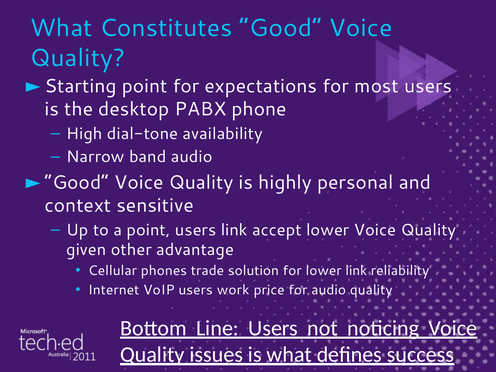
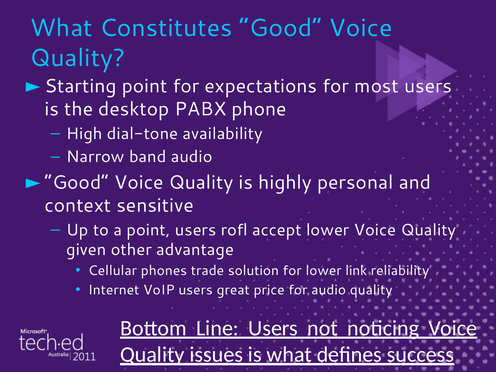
users link: link -> rofl
work: work -> great
